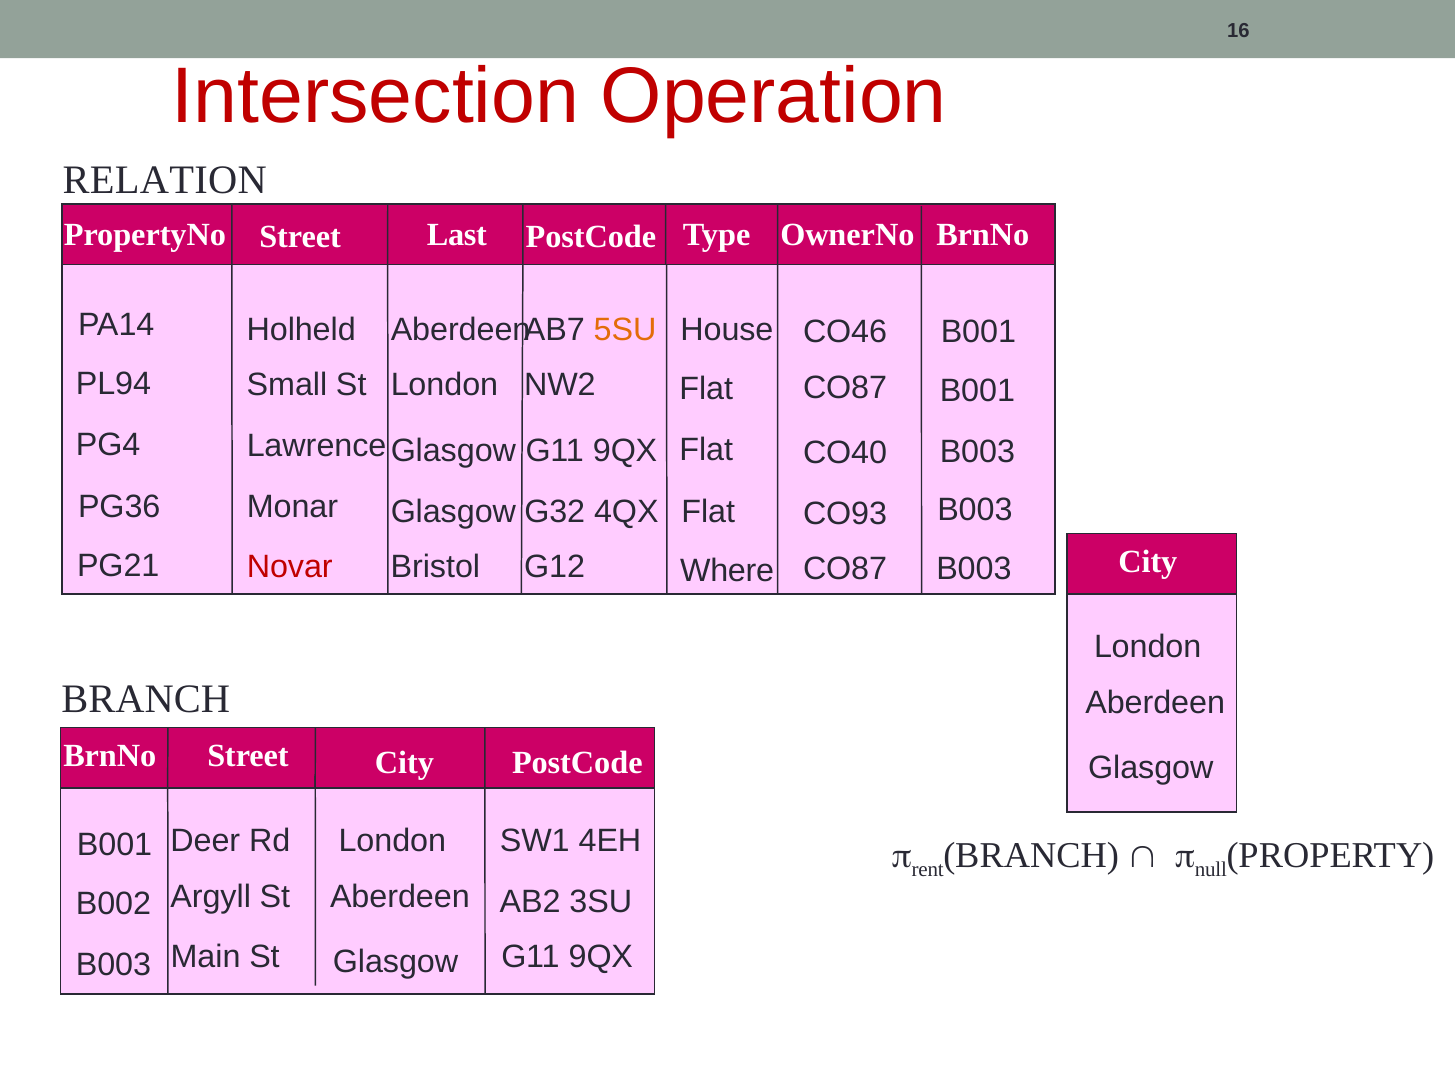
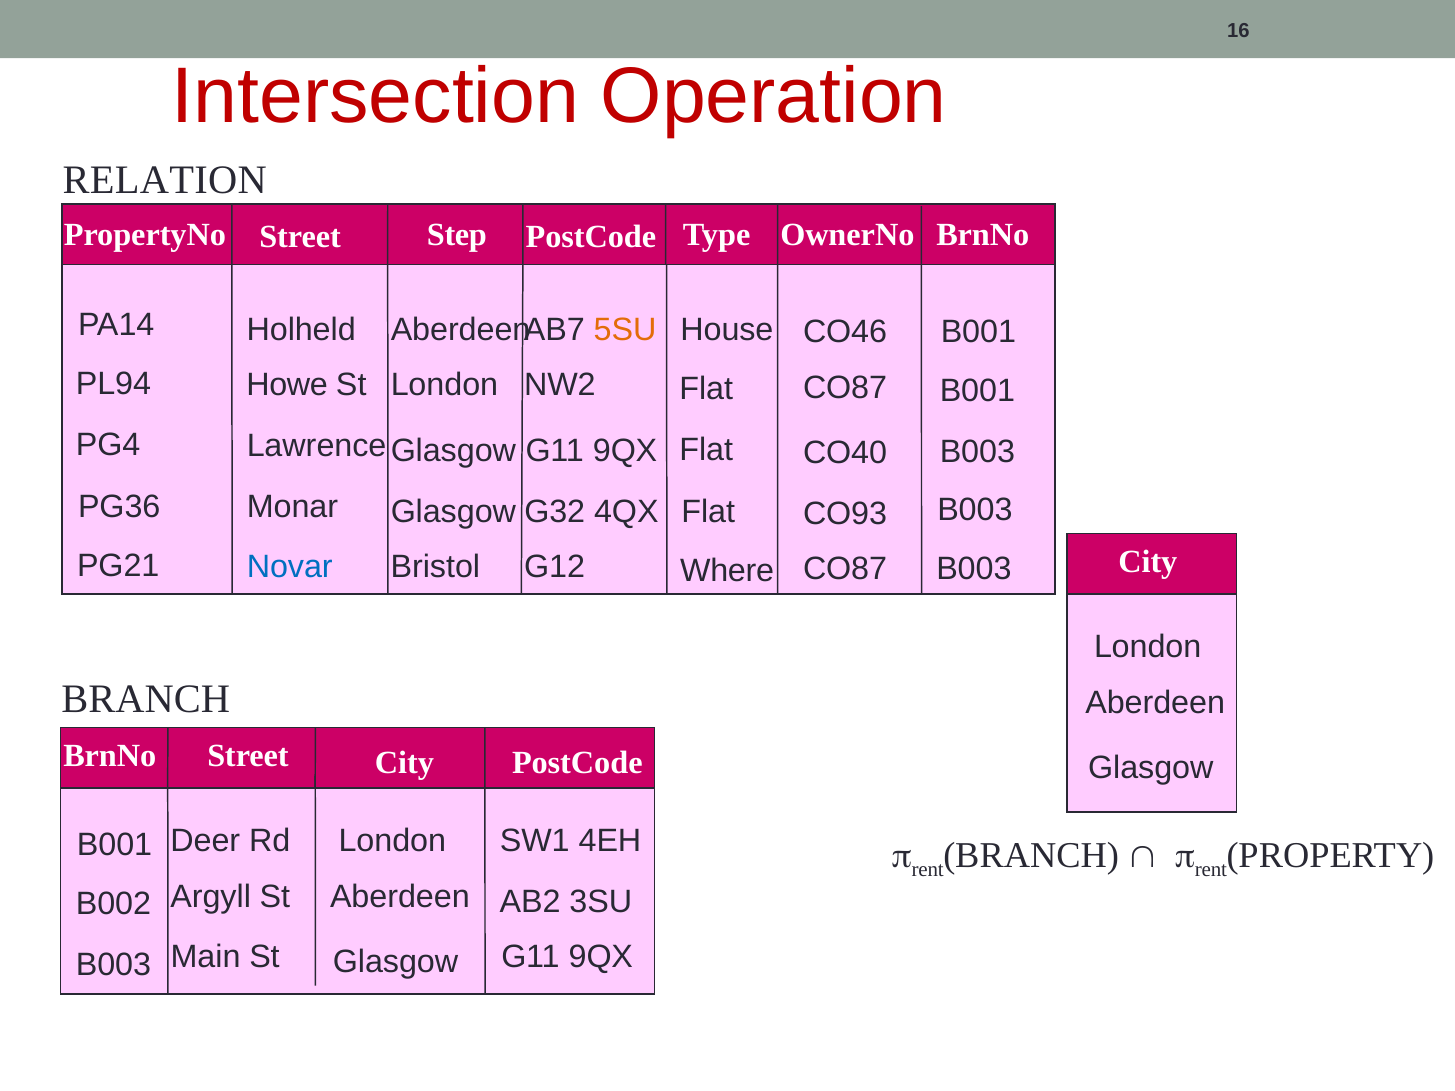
Last: Last -> Step
Small: Small -> Howe
Novar colour: red -> blue
null at (1211, 870): null -> rent
